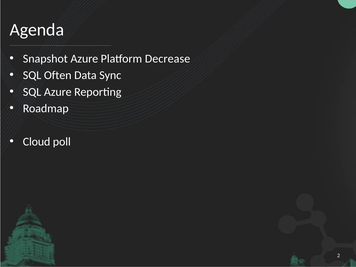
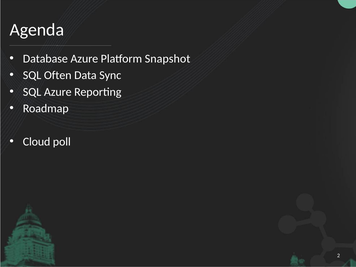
Snapshot: Snapshot -> Database
Decrease: Decrease -> Snapshot
